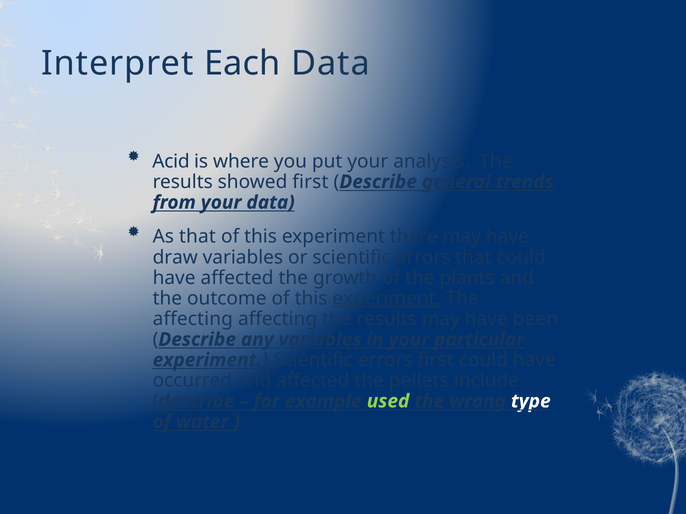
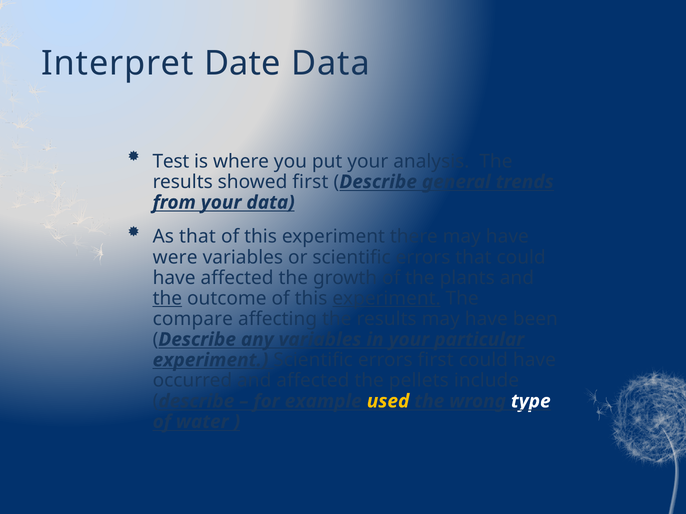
Each: Each -> Date
Acid: Acid -> Test
draw: draw -> were
the at (167, 299) underline: none -> present
affecting at (193, 319): affecting -> compare
used colour: light green -> yellow
